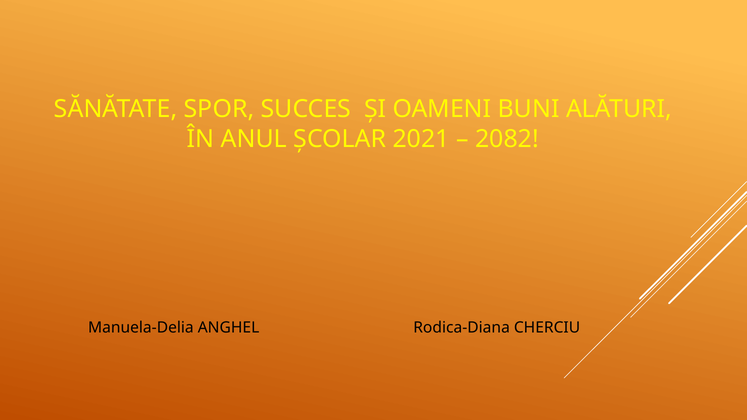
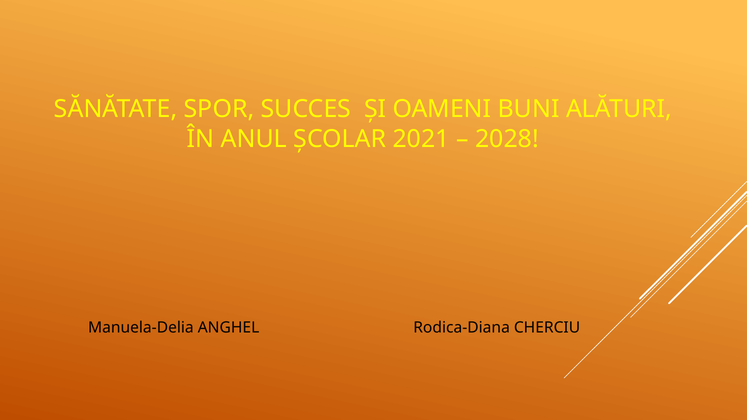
2082: 2082 -> 2028
